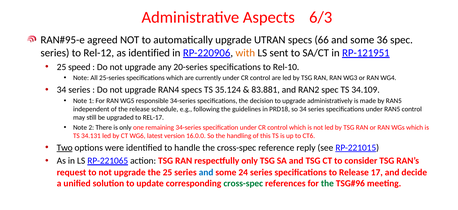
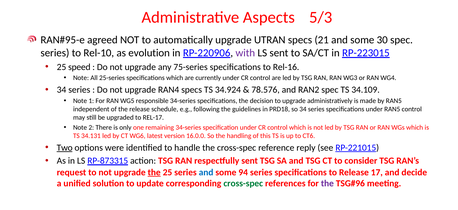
6/3: 6/3 -> 5/3
66: 66 -> 21
36: 36 -> 30
Rel-12: Rel-12 -> Rel-10
as identified: identified -> evolution
with colour: orange -> purple
RP-121951: RP-121951 -> RP-223015
20-series: 20-series -> 75-series
Rel-10: Rel-10 -> Rel-16
35.124: 35.124 -> 34.924
83.881: 83.881 -> 78.576
RP-221065: RP-221065 -> RP-873315
respectfully only: only -> sent
the at (154, 172) underline: none -> present
24: 24 -> 94
the at (327, 183) colour: green -> purple
